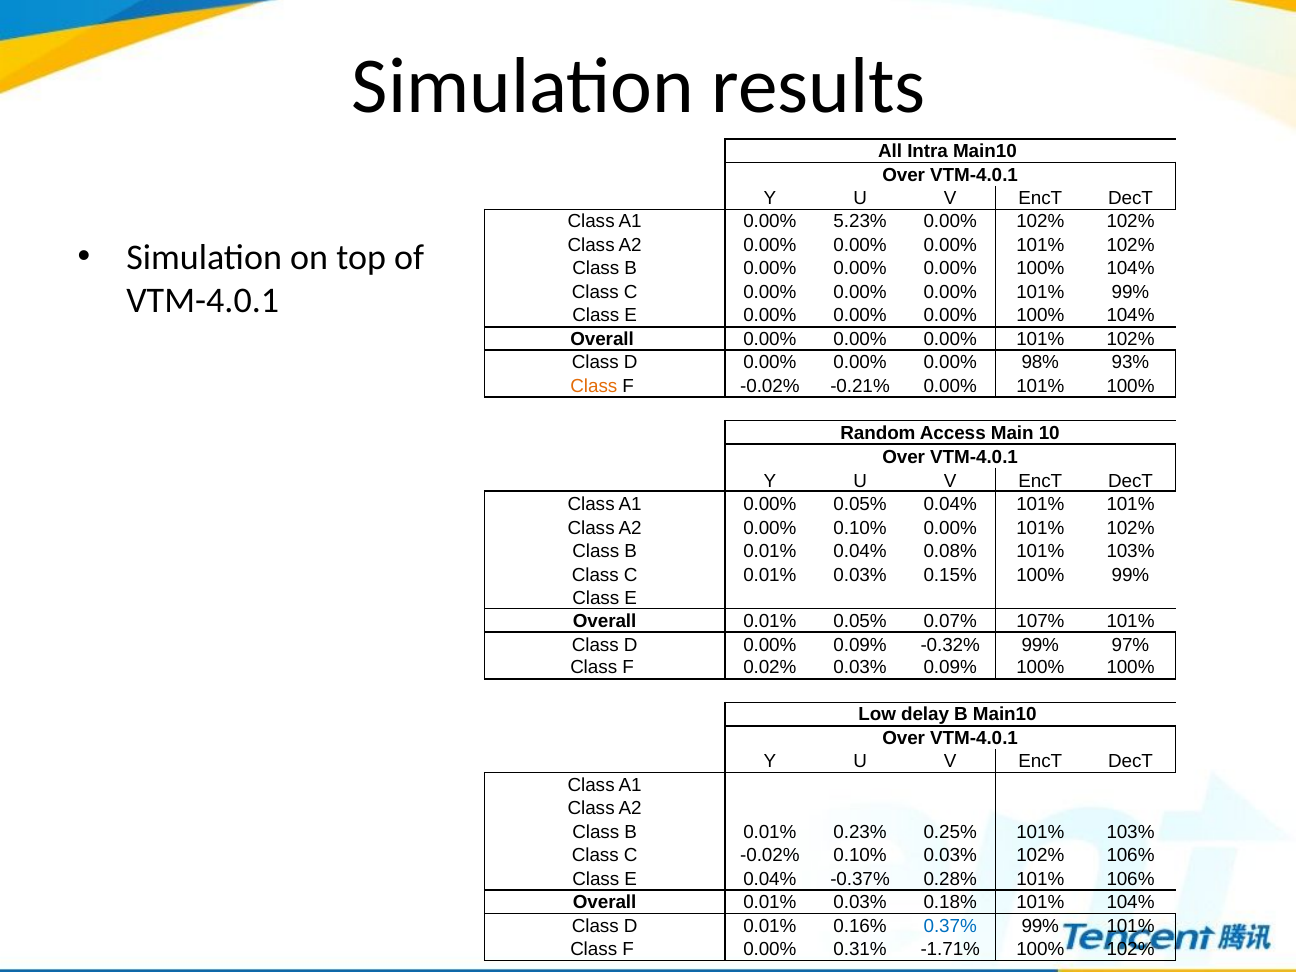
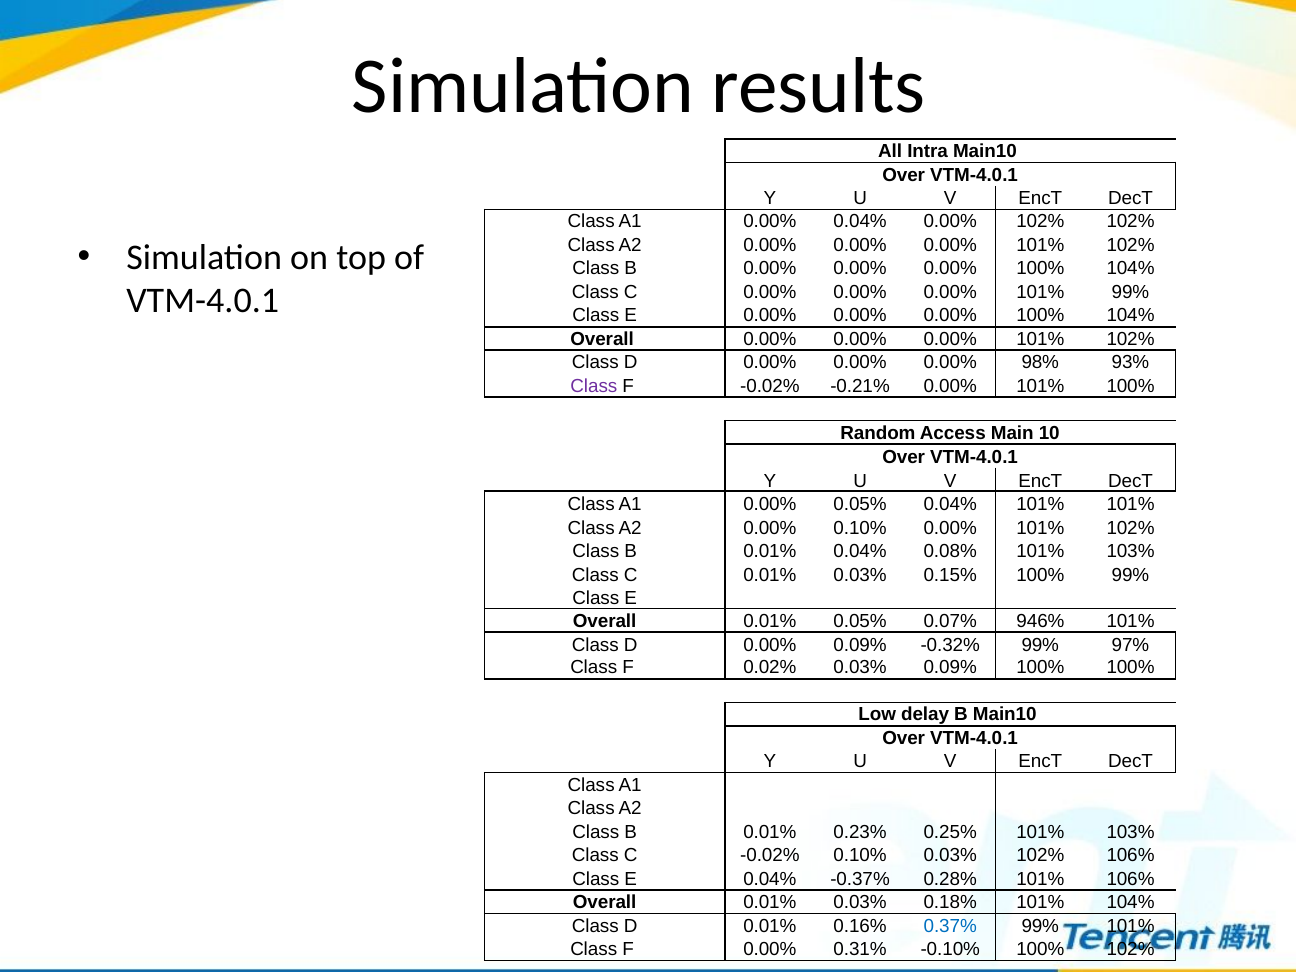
0.00% 5.23%: 5.23% -> 0.04%
Class at (594, 386) colour: orange -> purple
107%: 107% -> 946%
-1.71%: -1.71% -> -0.10%
